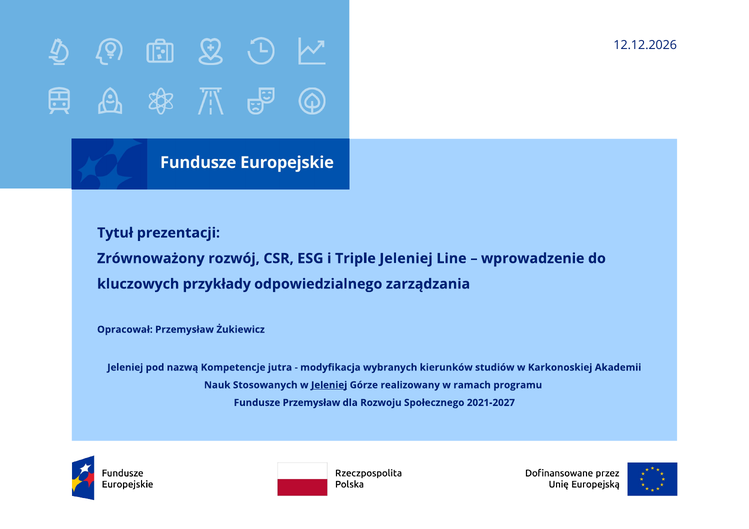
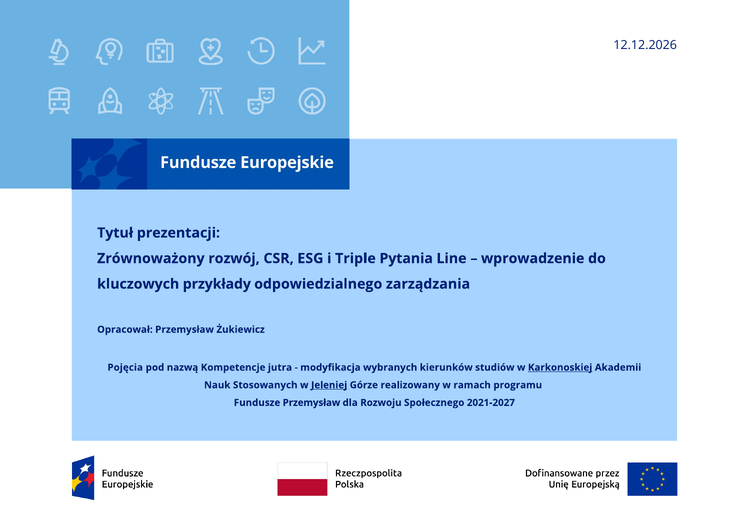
Triple Jeleniej: Jeleniej -> Pytania
Jeleniej at (125, 368): Jeleniej -> Pojęcia
Karkonoskiej underline: none -> present
